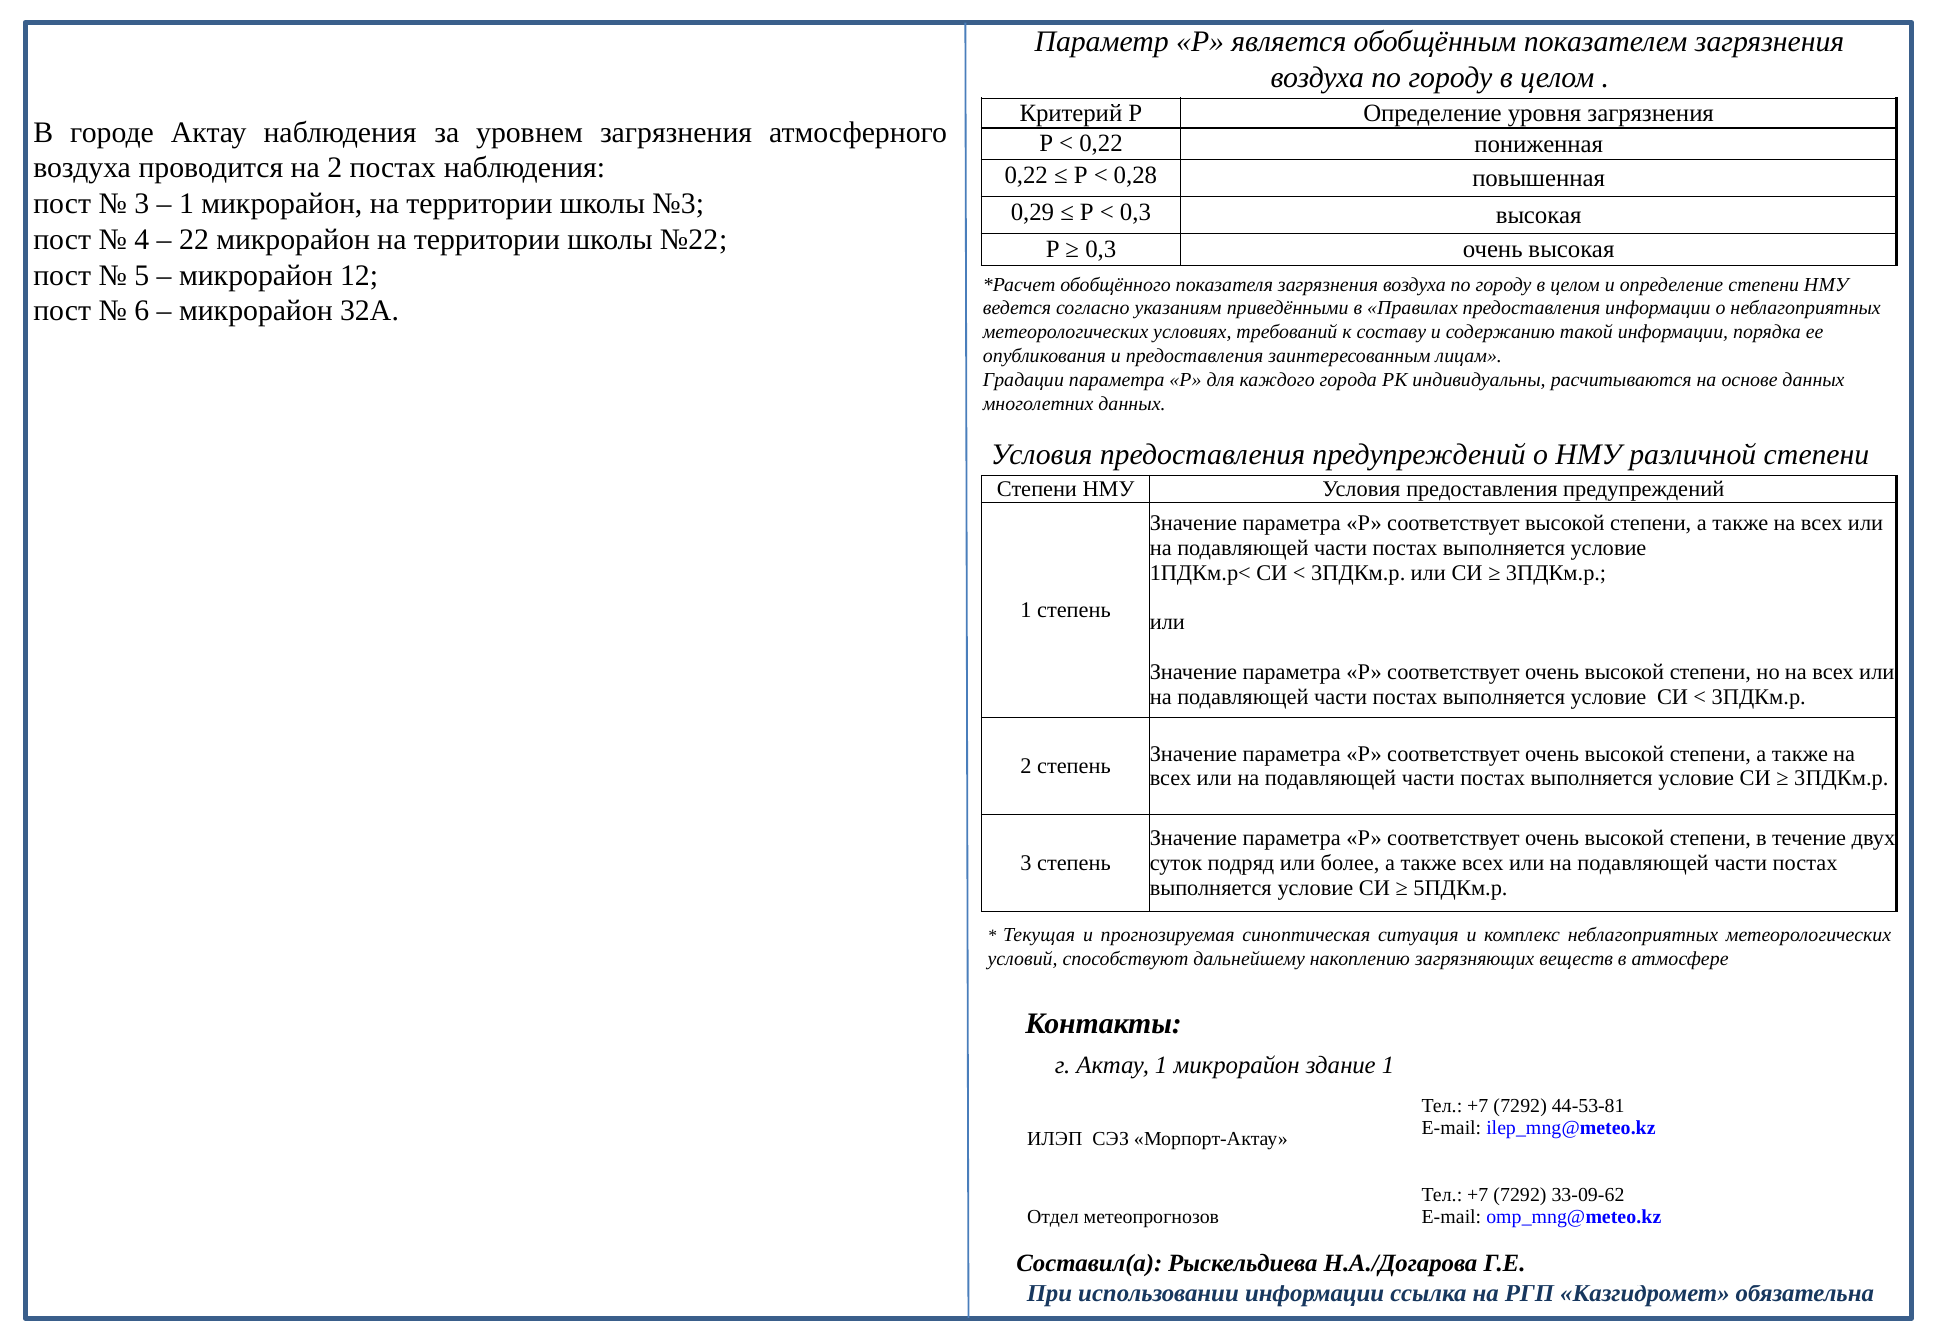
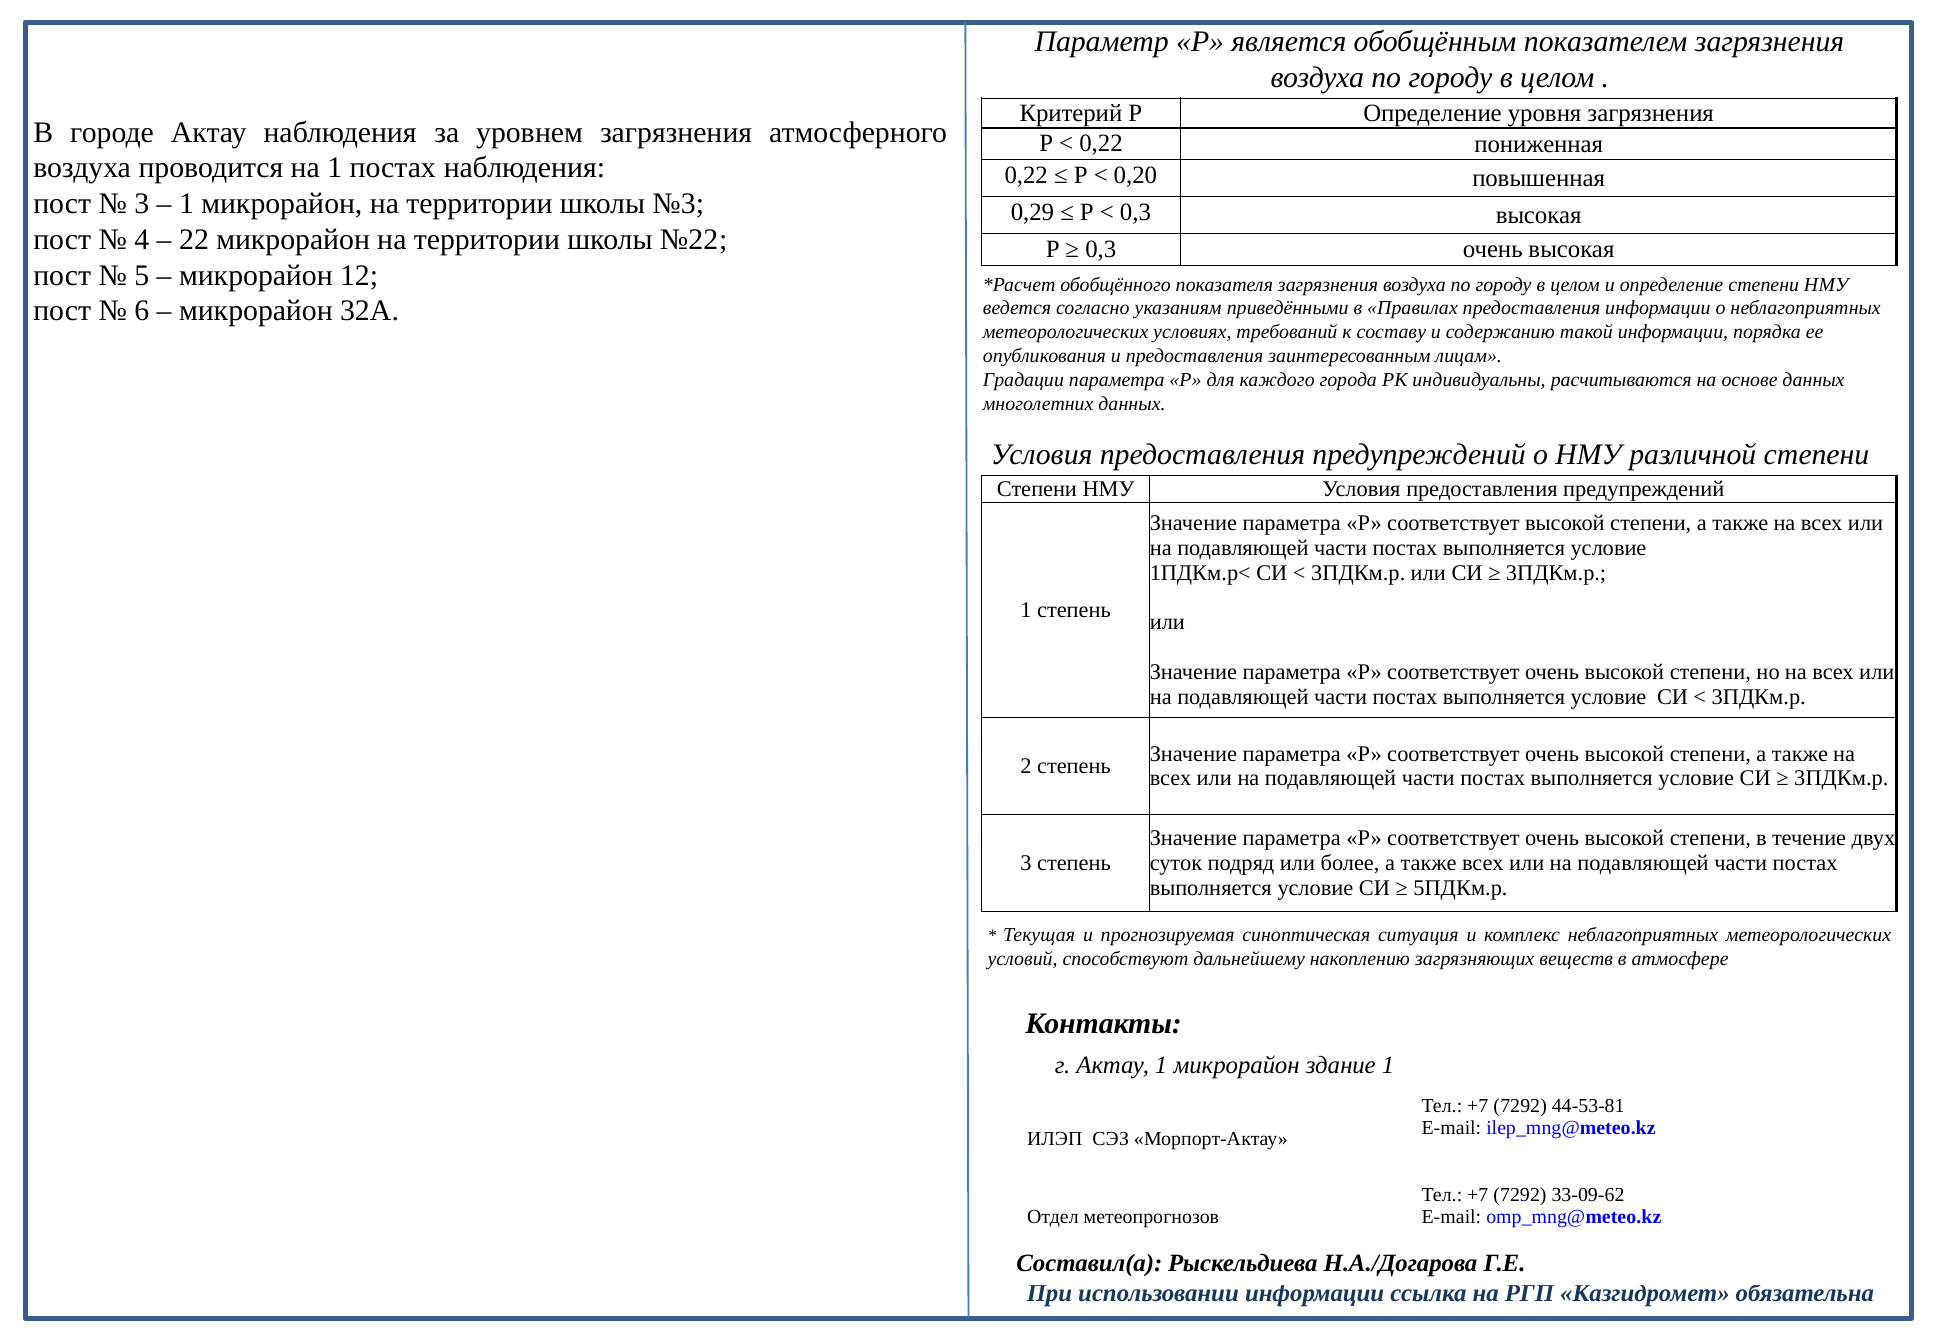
на 2: 2 -> 1
0,28: 0,28 -> 0,20
